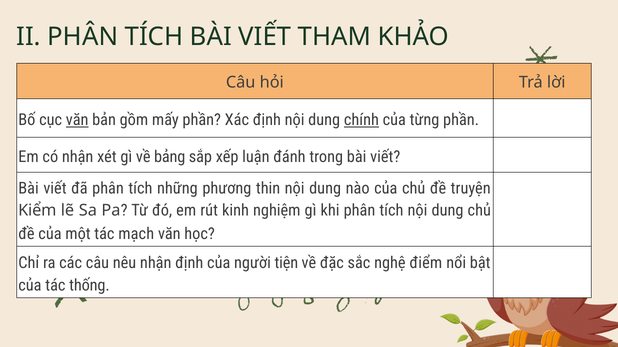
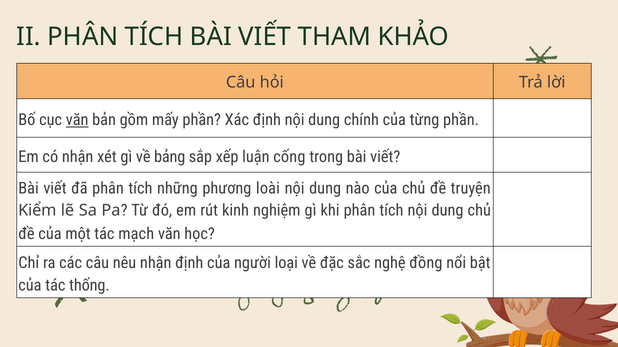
chính underline: present -> none
đánh: đánh -> cống
thin: thin -> loài
tiện: tiện -> loại
điểm: điểm -> đồng
